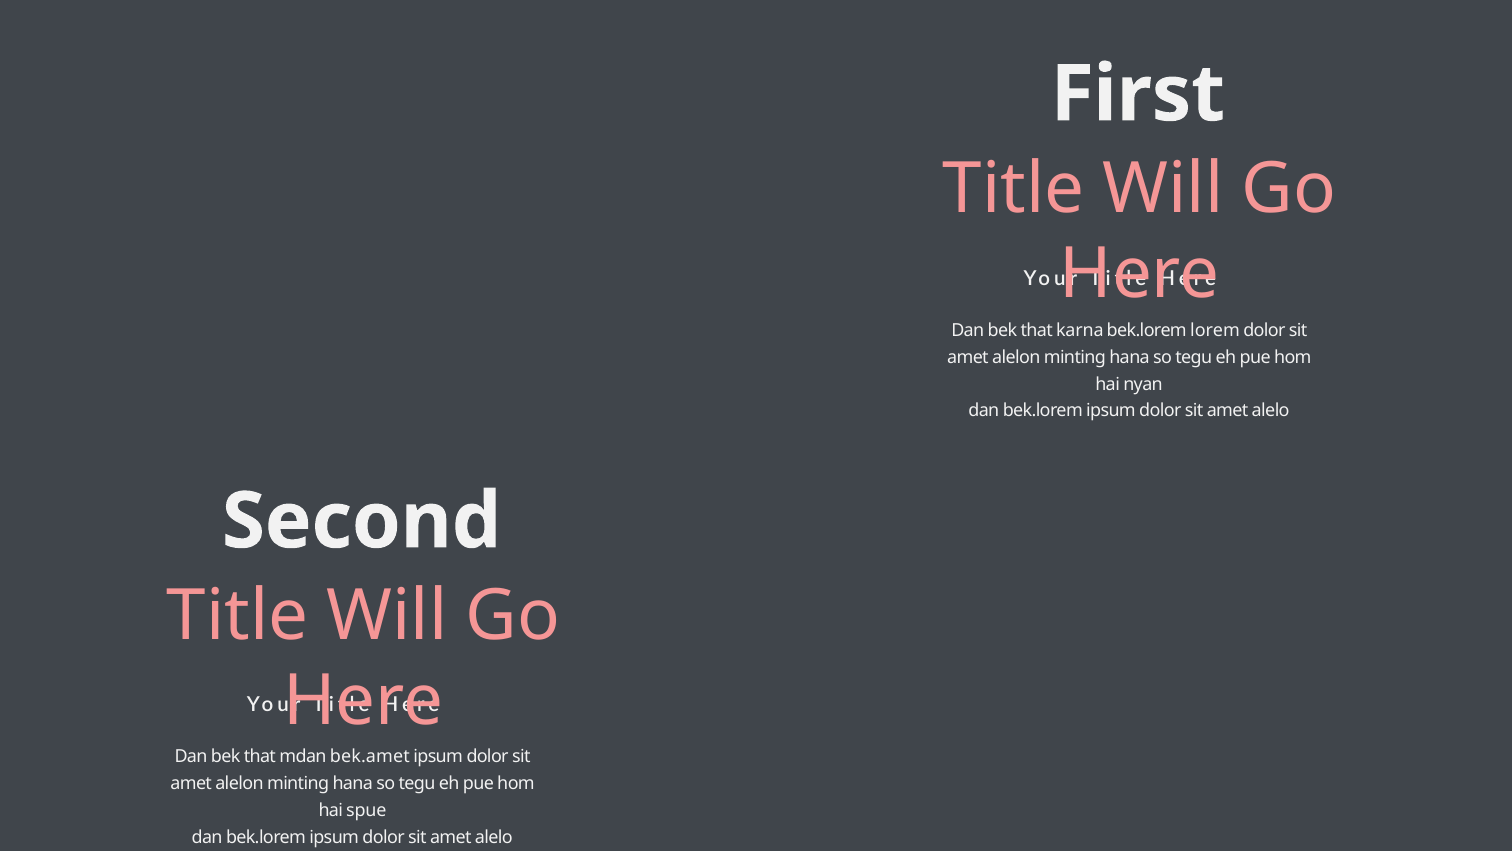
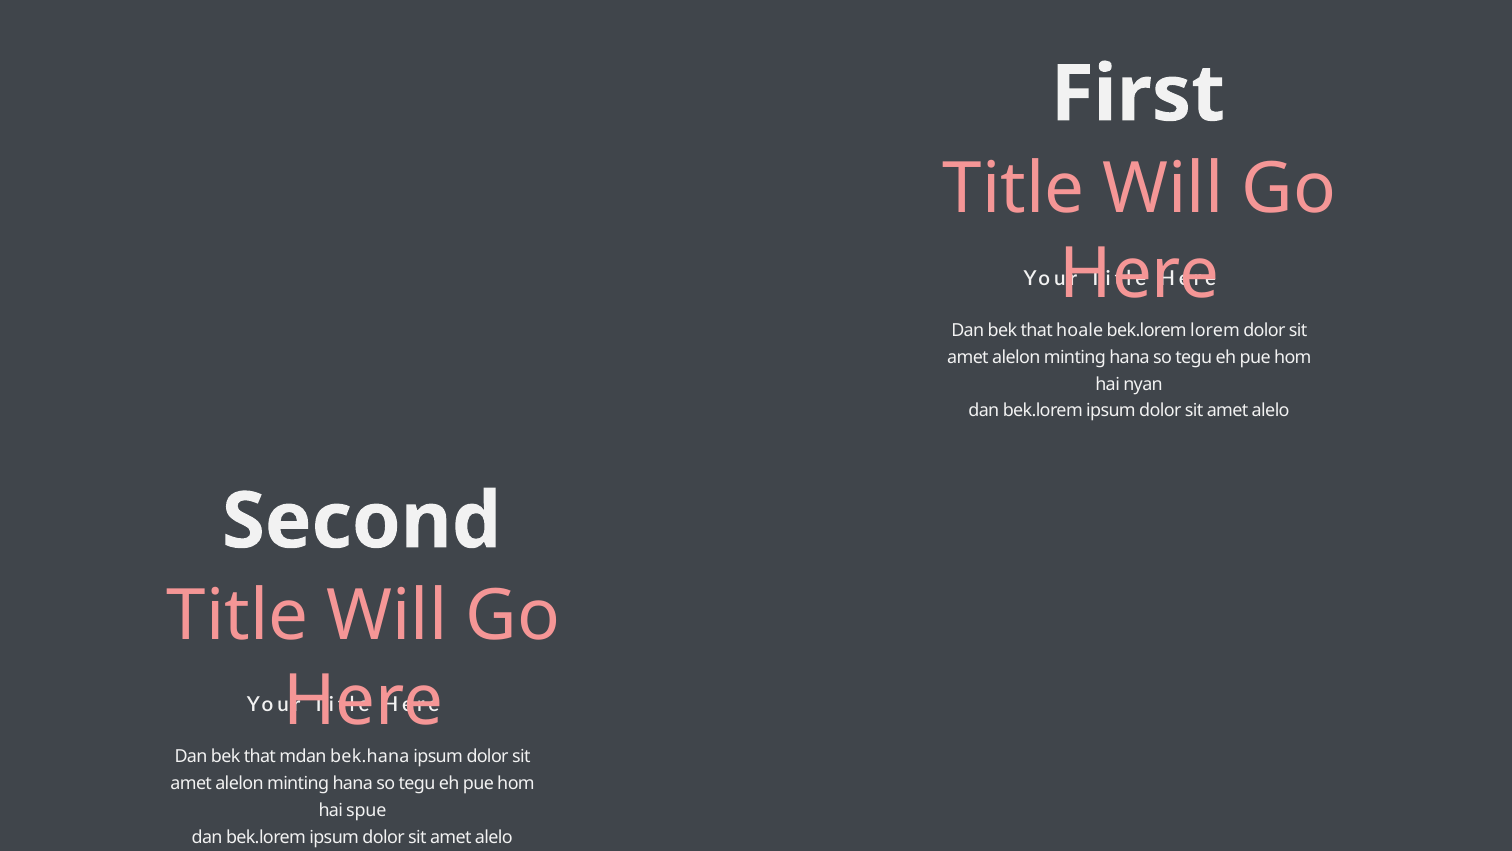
karna: karna -> hoale
bek.amet: bek.amet -> bek.hana
